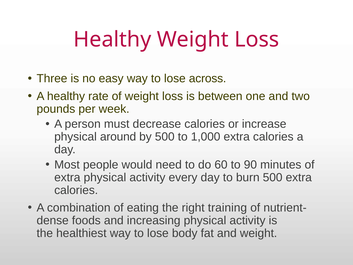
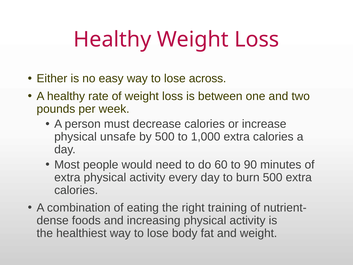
Three: Three -> Either
around: around -> unsafe
